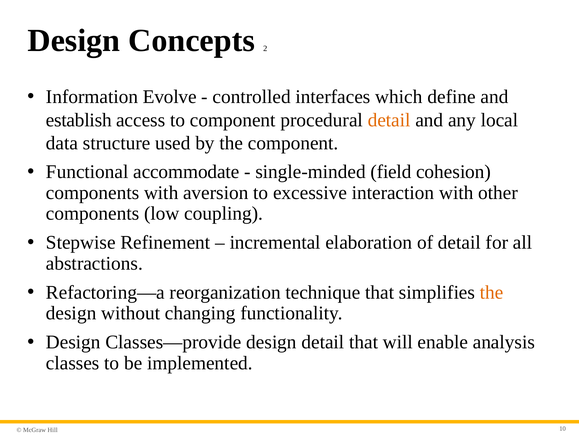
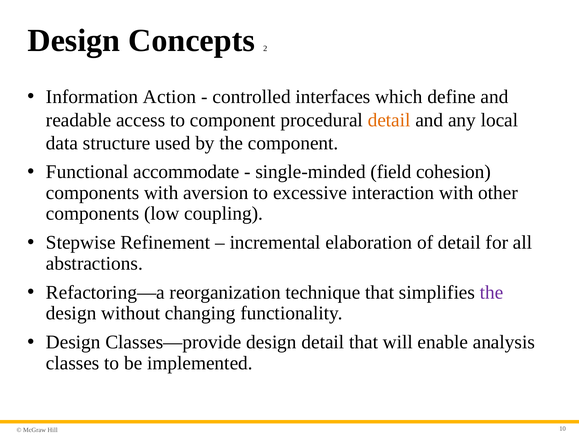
Evolve: Evolve -> Action
establish: establish -> readable
the at (492, 292) colour: orange -> purple
